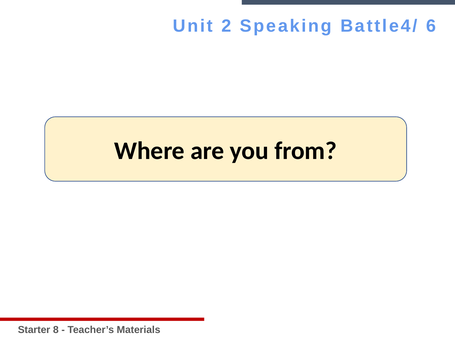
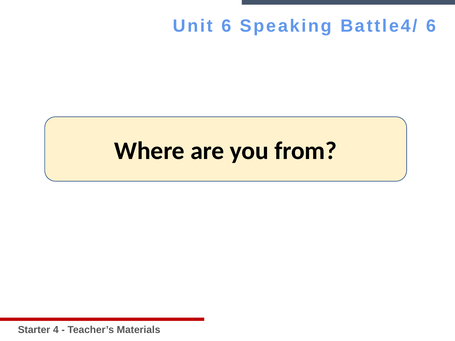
Unit 2: 2 -> 6
8: 8 -> 4
